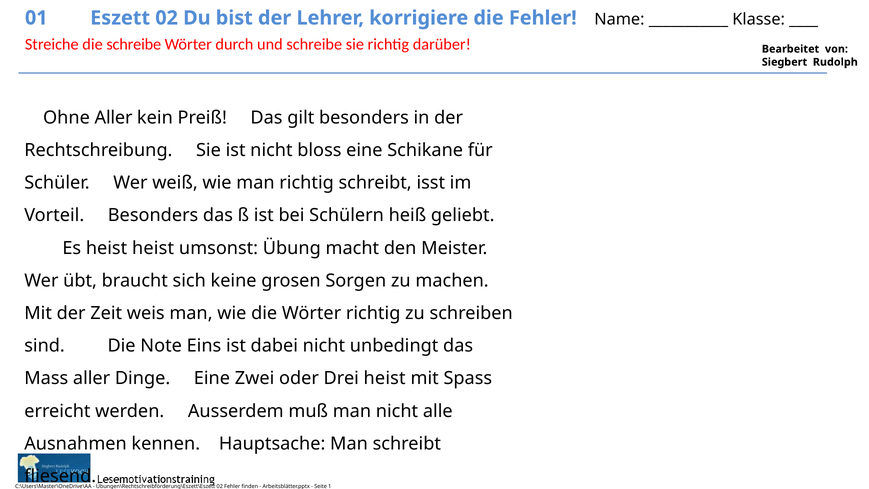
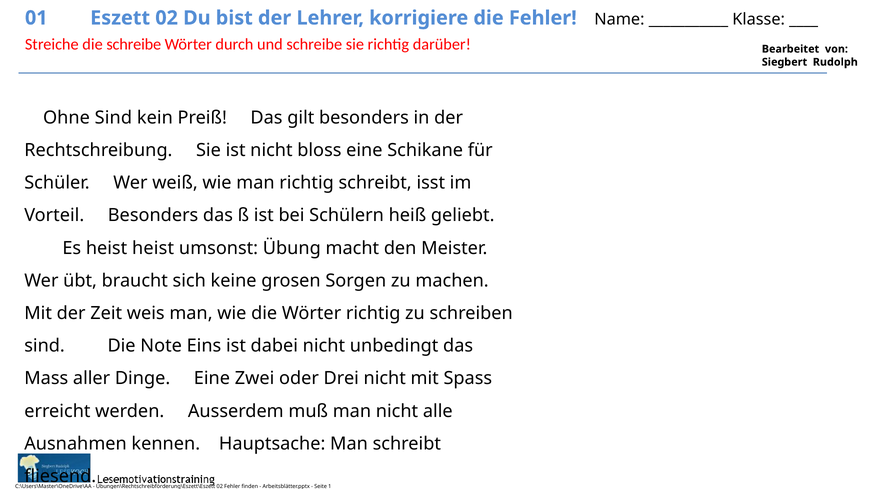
Ohne Aller: Aller -> Sind
Drei heist: heist -> nicht
